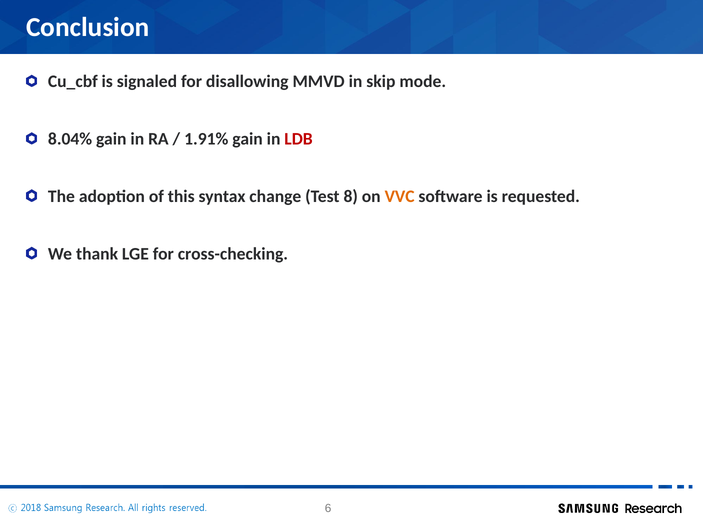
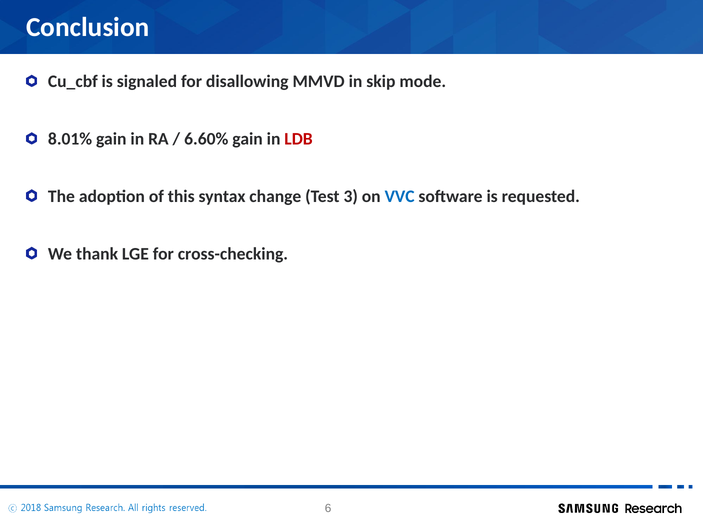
8.04%: 8.04% -> 8.01%
1.91%: 1.91% -> 6.60%
8: 8 -> 3
VVC colour: orange -> blue
